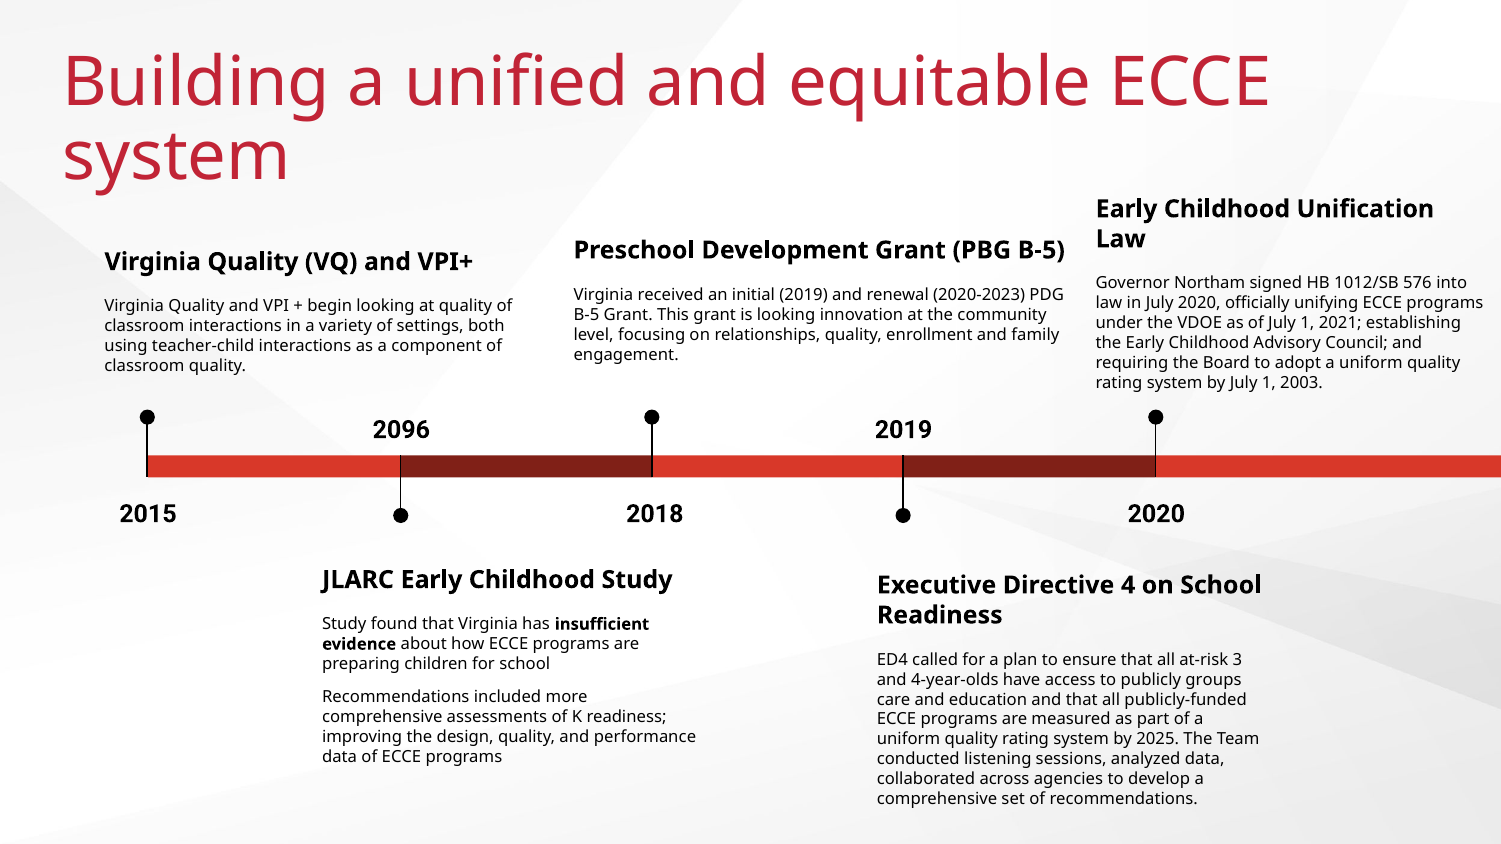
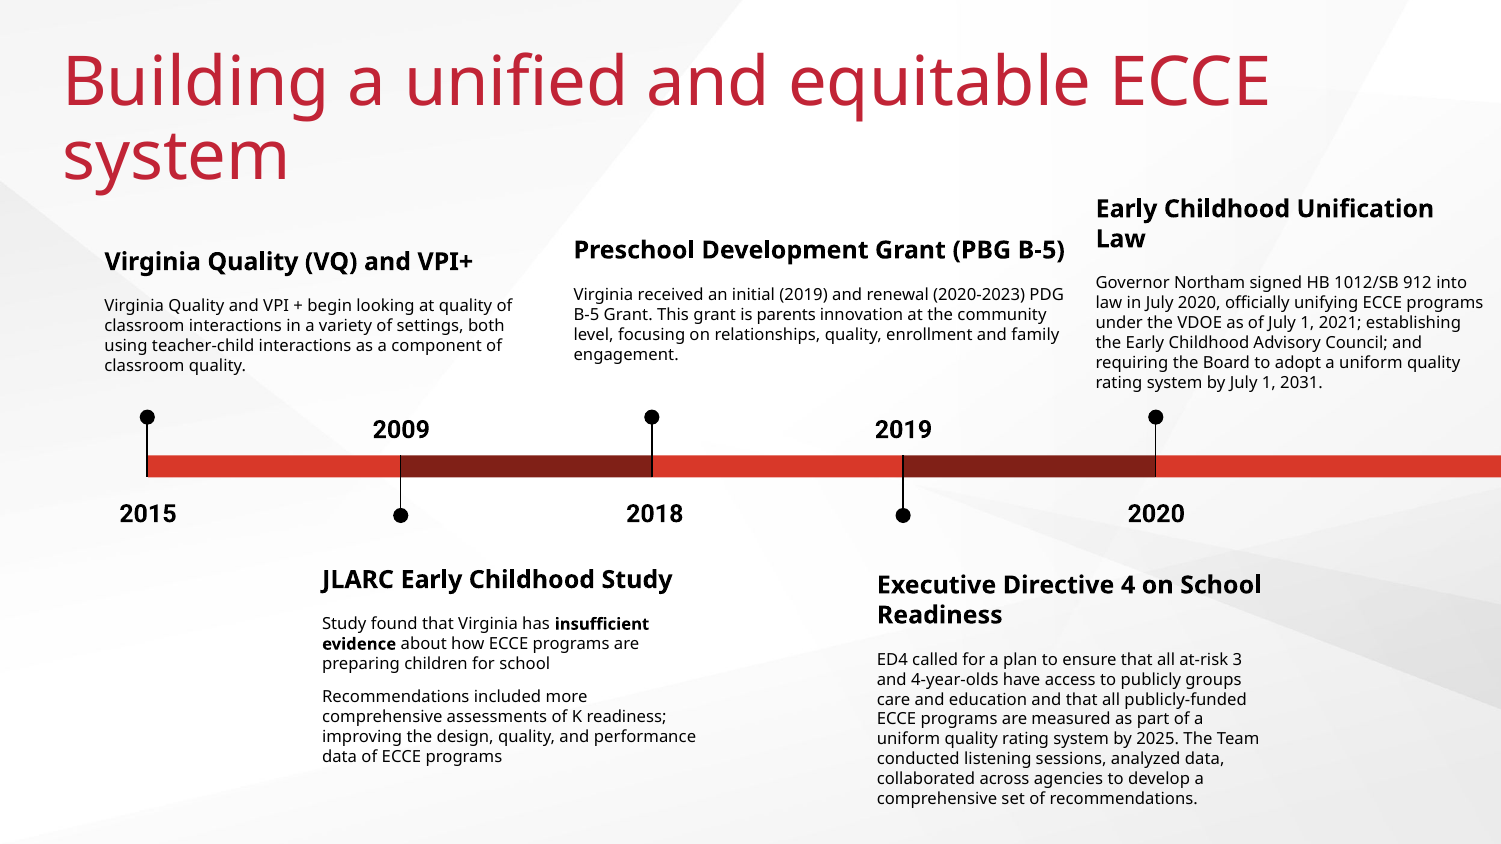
576: 576 -> 912
is looking: looking -> parents
2003: 2003 -> 2031
2096: 2096 -> 2009
